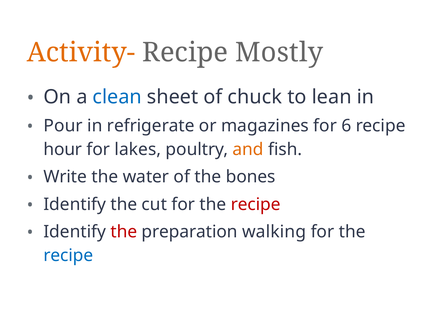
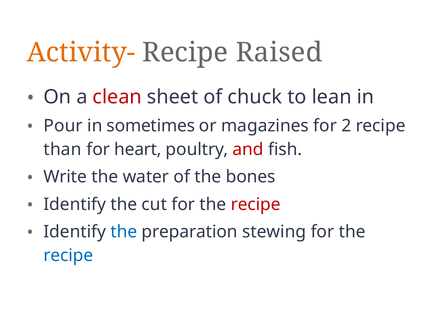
Mostly: Mostly -> Raised
clean colour: blue -> red
refrigerate: refrigerate -> sometimes
6: 6 -> 2
hour: hour -> than
lakes: lakes -> heart
and colour: orange -> red
the at (124, 232) colour: red -> blue
walking: walking -> stewing
